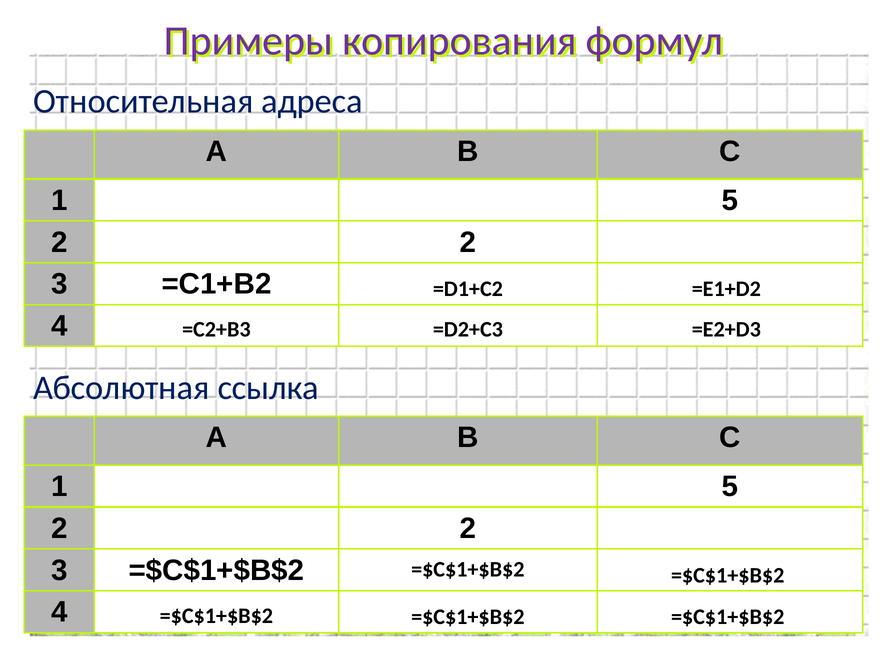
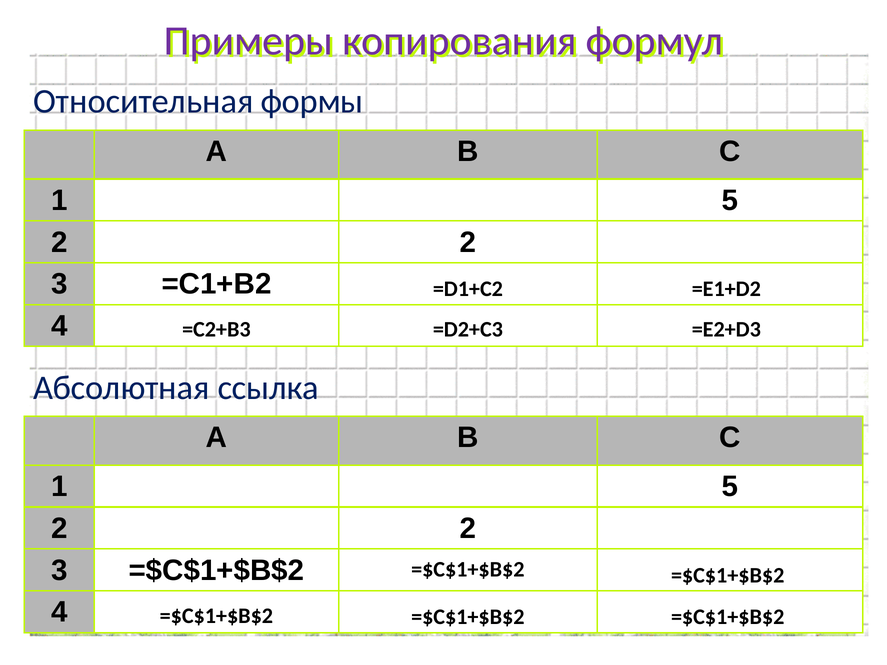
адреса: адреса -> формы
